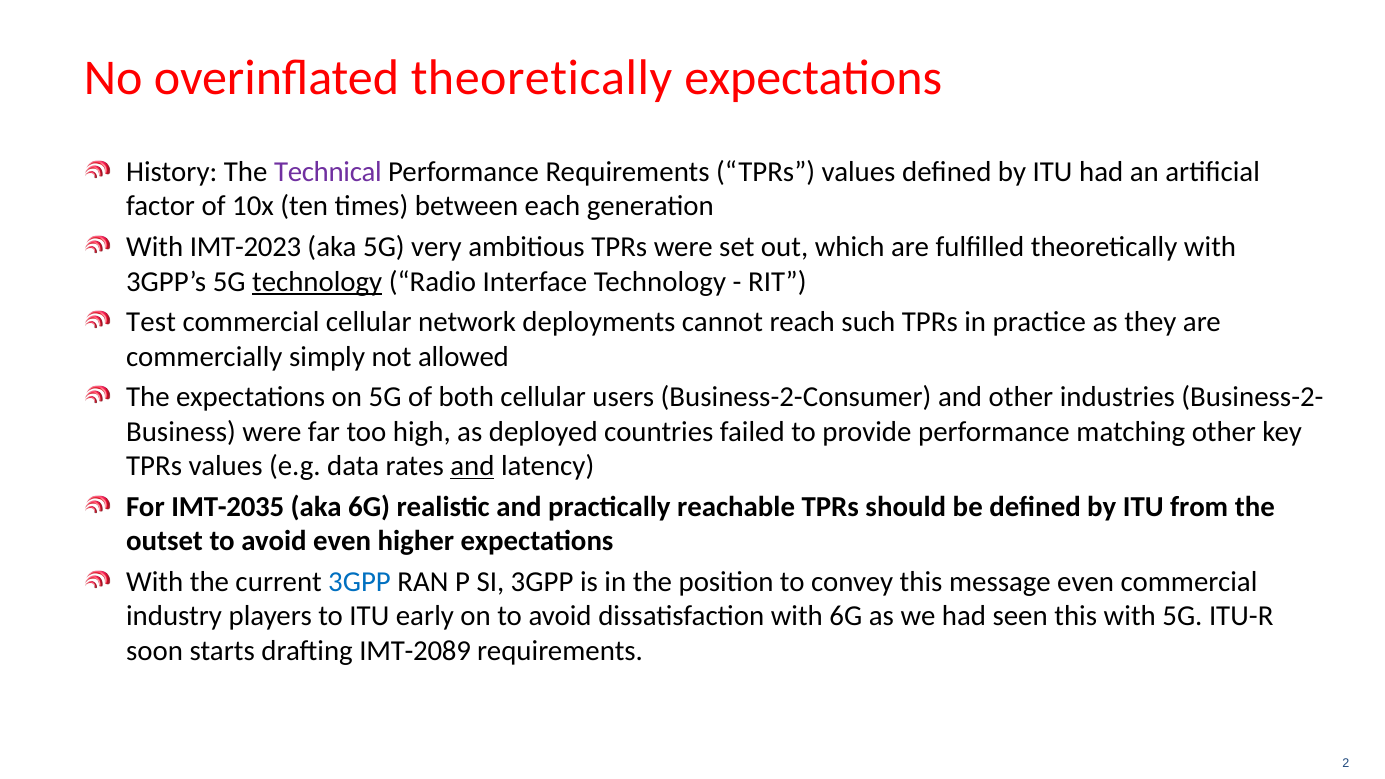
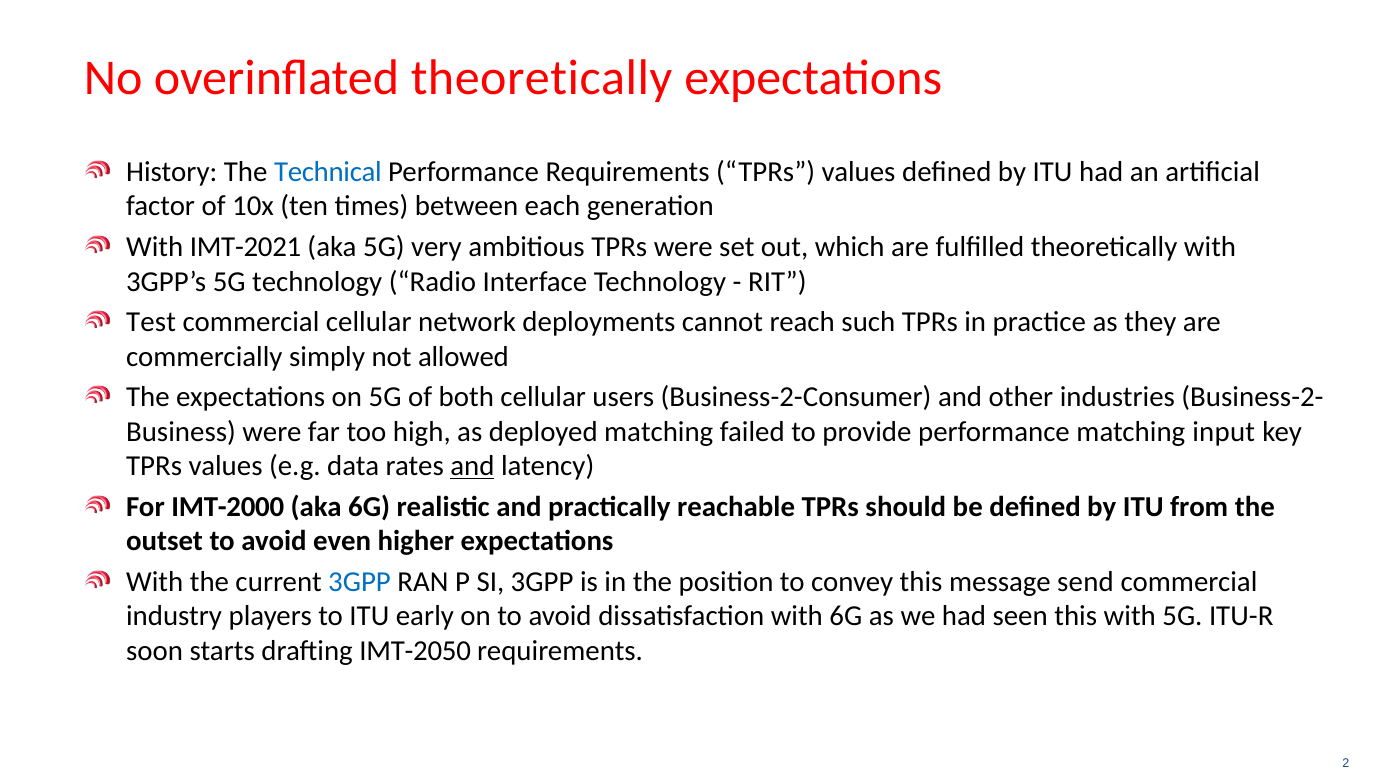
Technical colour: purple -> blue
IMT-2023: IMT-2023 -> IMT-2021
technology at (317, 282) underline: present -> none
deployed countries: countries -> matching
matching other: other -> input
IMT-2035: IMT-2035 -> IMT-2000
message even: even -> send
IMT-2089: IMT-2089 -> IMT-2050
